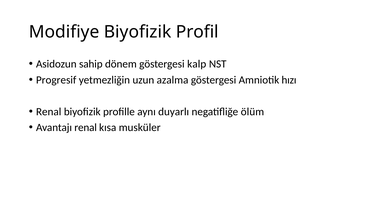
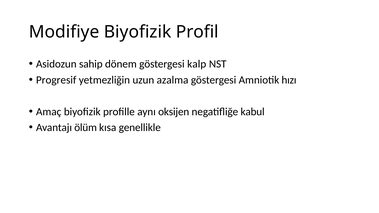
Renal at (49, 112): Renal -> Amaç
duyarlı: duyarlı -> oksijen
ölüm: ölüm -> kabul
Avantajı renal: renal -> ölüm
musküler: musküler -> genellikle
